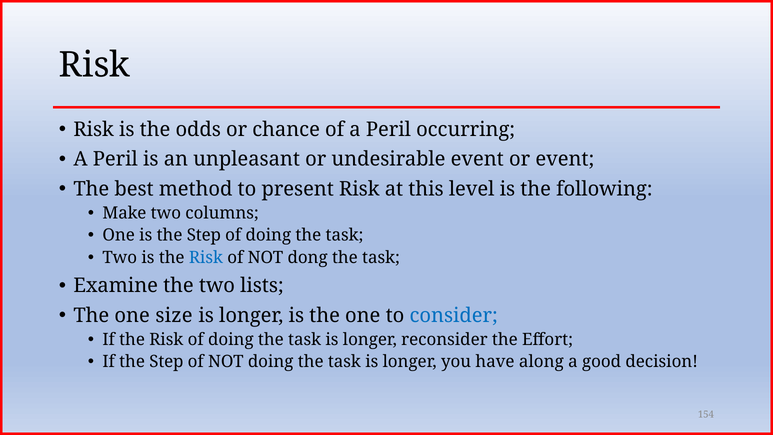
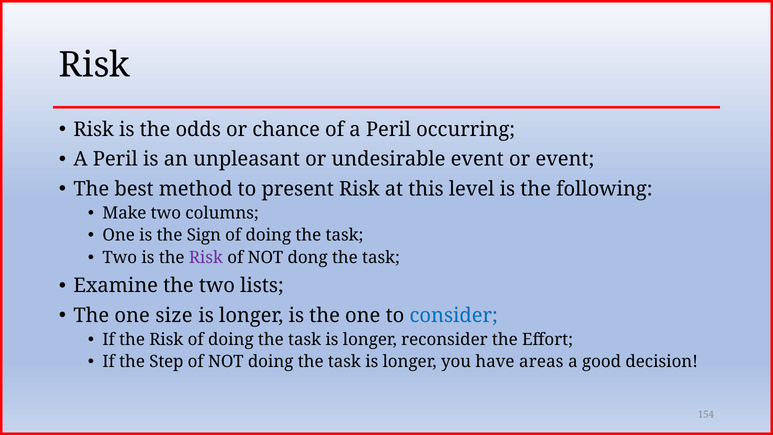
is the Step: Step -> Sign
Risk at (206, 258) colour: blue -> purple
along: along -> areas
